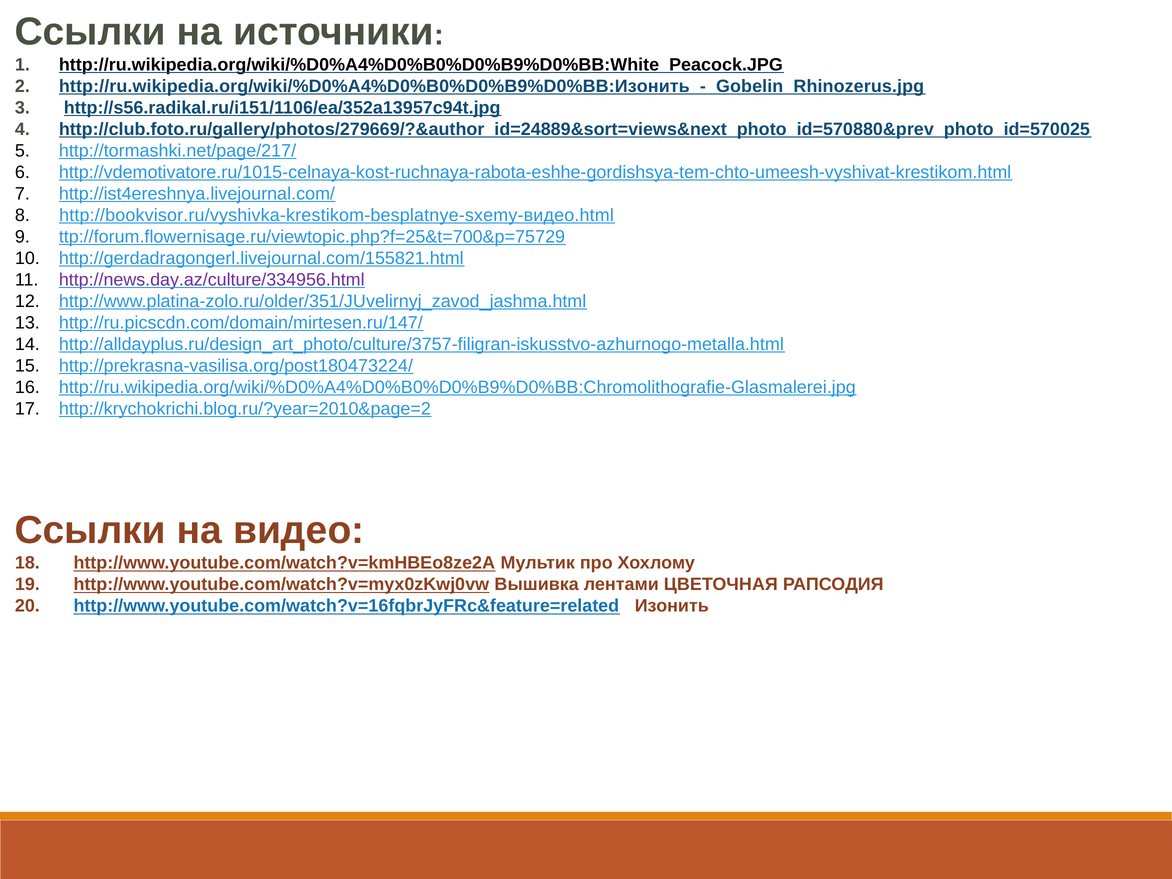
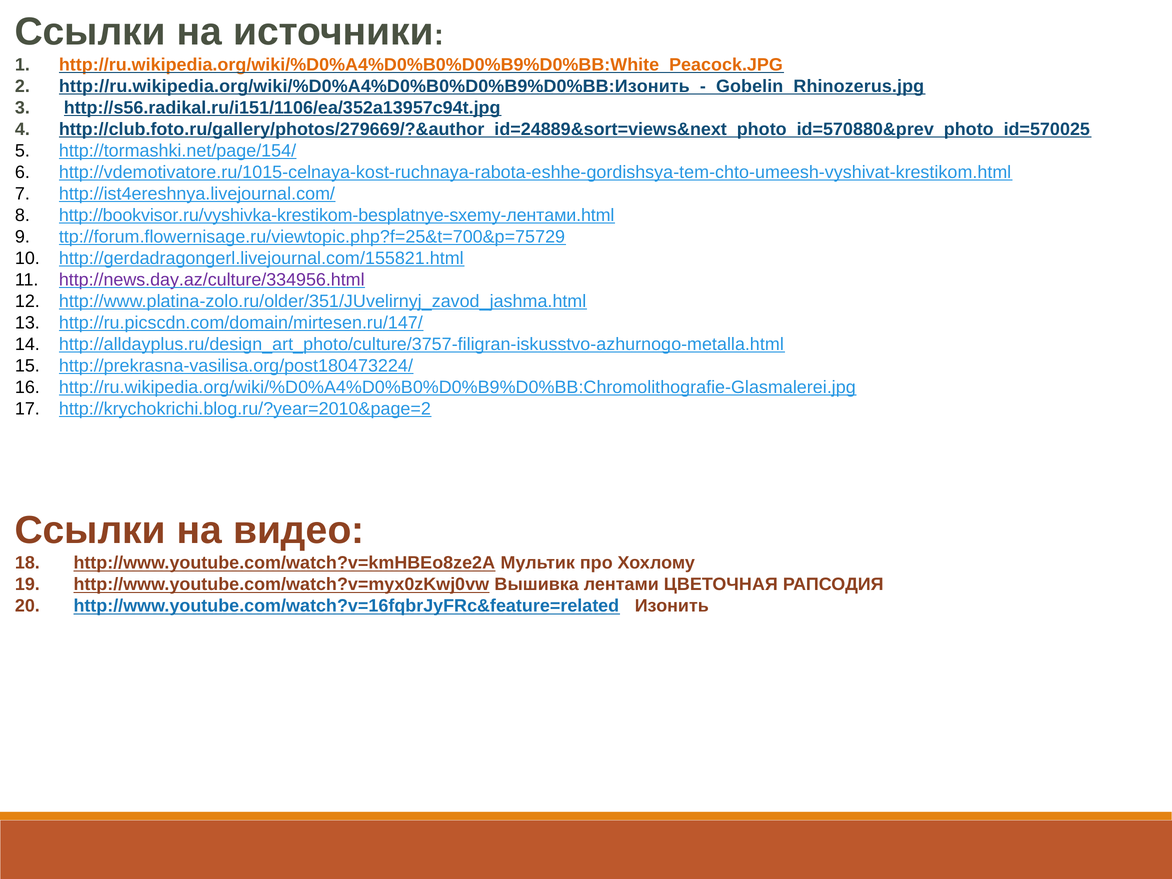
http://ru.wikipedia.org/wiki/%D0%A4%D0%B0%D0%B9%D0%BB:White_Peacock.JPG colour: black -> orange
http://tormashki.net/page/217/: http://tormashki.net/page/217/ -> http://tormashki.net/page/154/
http://bookvisor.ru/vyshivka-krestikom-besplatnye-sxemy-видео.html: http://bookvisor.ru/vyshivka-krestikom-besplatnye-sxemy-видео.html -> http://bookvisor.ru/vyshivka-krestikom-besplatnye-sxemy-лентами.html
